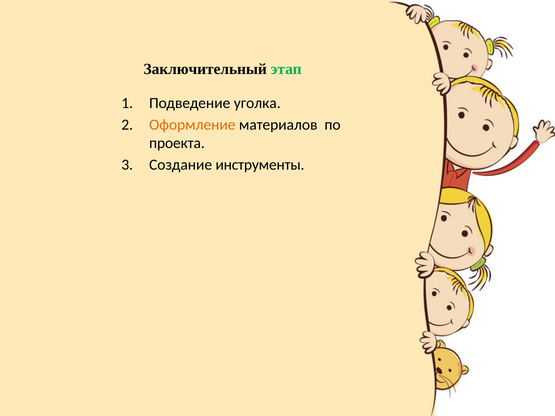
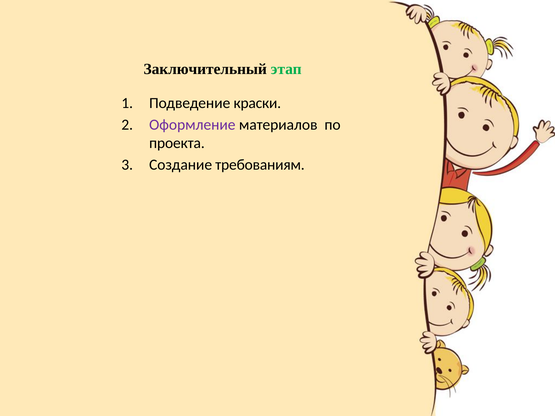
уголка: уголка -> краски
Оформление colour: orange -> purple
инструменты: инструменты -> требованиям
